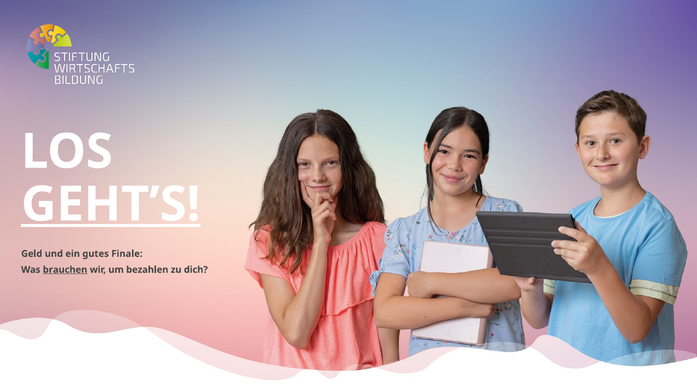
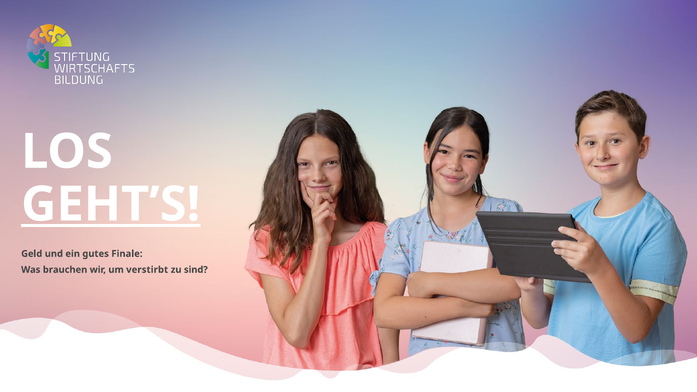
brauchen underline: present -> none
bezahlen: bezahlen -> verstirbt
dich: dich -> sind
